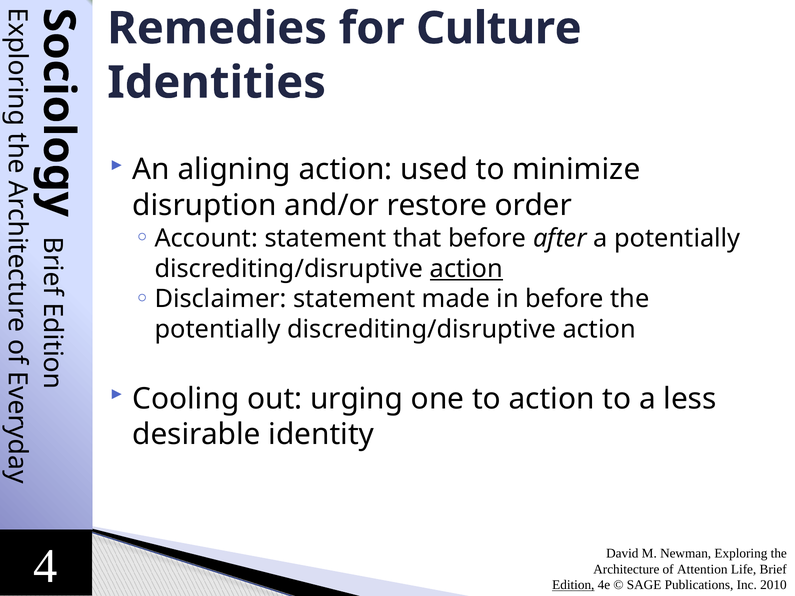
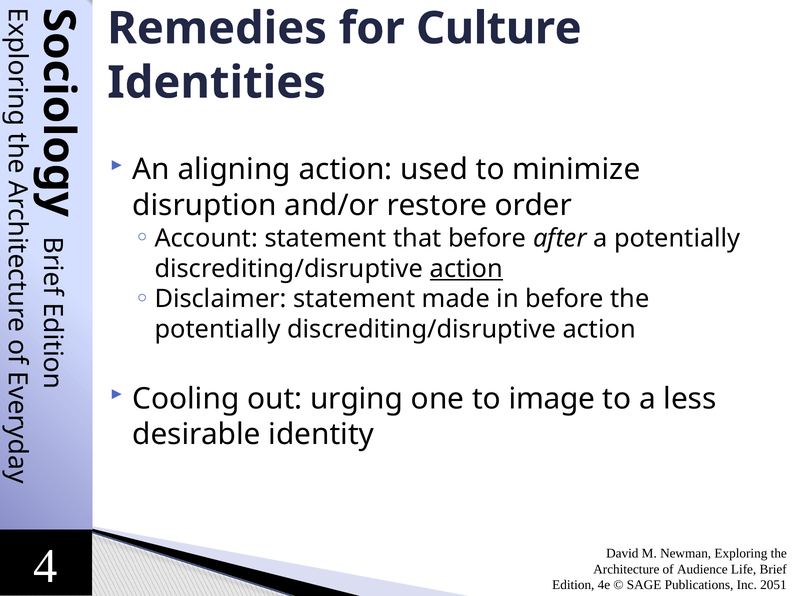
to action: action -> image
Attention: Attention -> Audience
Edition underline: present -> none
2010: 2010 -> 2051
